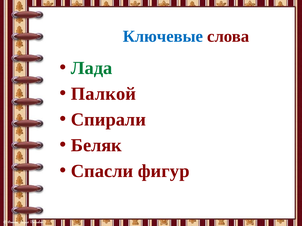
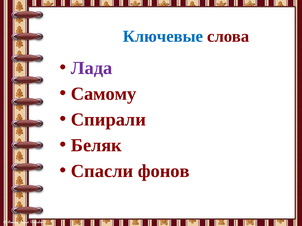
Лада colour: green -> purple
Палкой: Палкой -> Самому
фигур: фигур -> фонов
